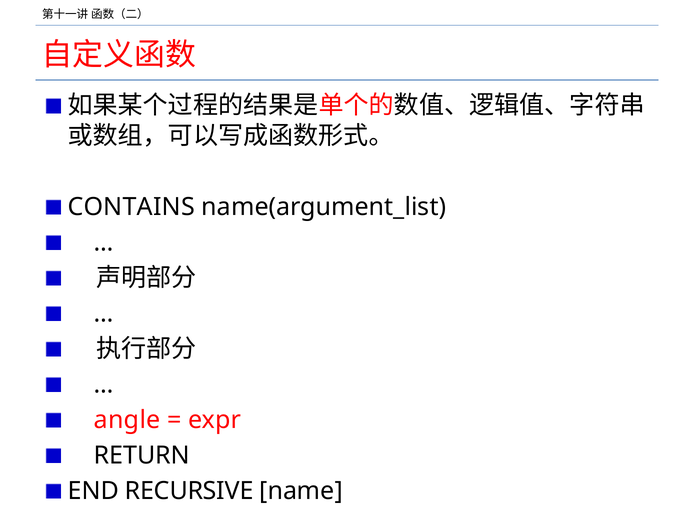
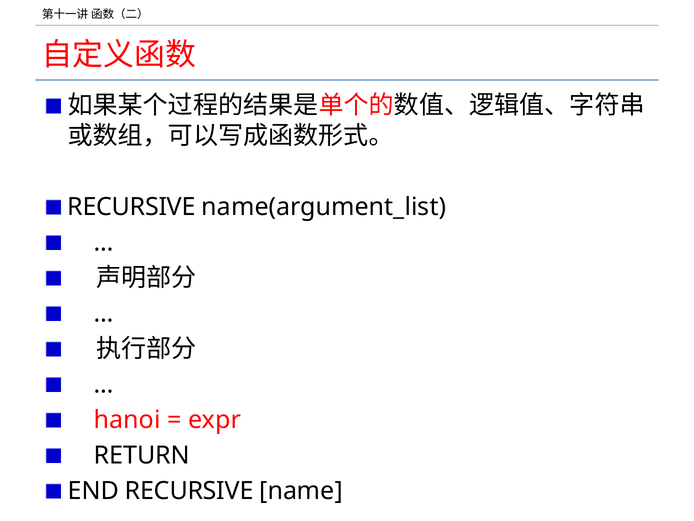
CONTAINS at (131, 207): CONTAINS -> RECURSIVE
angle: angle -> hanoi
